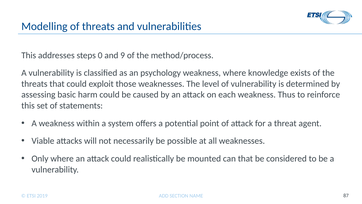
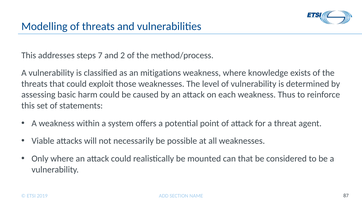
0: 0 -> 7
9: 9 -> 2
psychology: psychology -> mitigations
